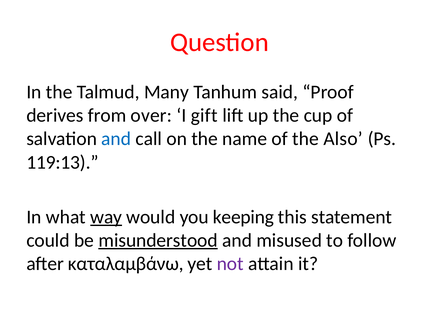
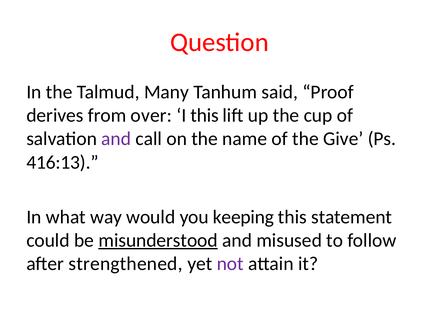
I gift: gift -> this
and at (116, 139) colour: blue -> purple
Also: Also -> Give
119:13: 119:13 -> 416:13
way underline: present -> none
καταλαμβάνω: καταλαμβάνω -> strengthened
